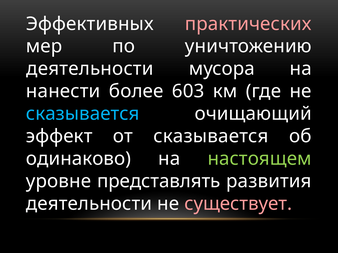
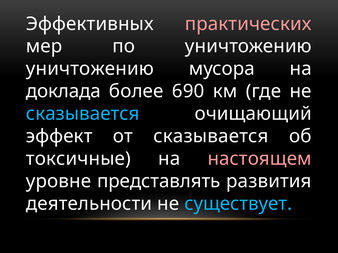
деятельности at (90, 69): деятельности -> уничтожению
нанести: нанести -> доклада
603: 603 -> 690
одинаково: одинаково -> токсичные
настоящем colour: light green -> pink
существует colour: pink -> light blue
